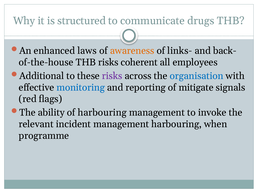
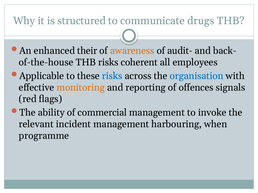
laws: laws -> their
links-: links- -> audit-
Additional: Additional -> Applicable
risks at (112, 76) colour: purple -> blue
monitoring colour: blue -> orange
mitigate: mitigate -> offences
of harbouring: harbouring -> commercial
